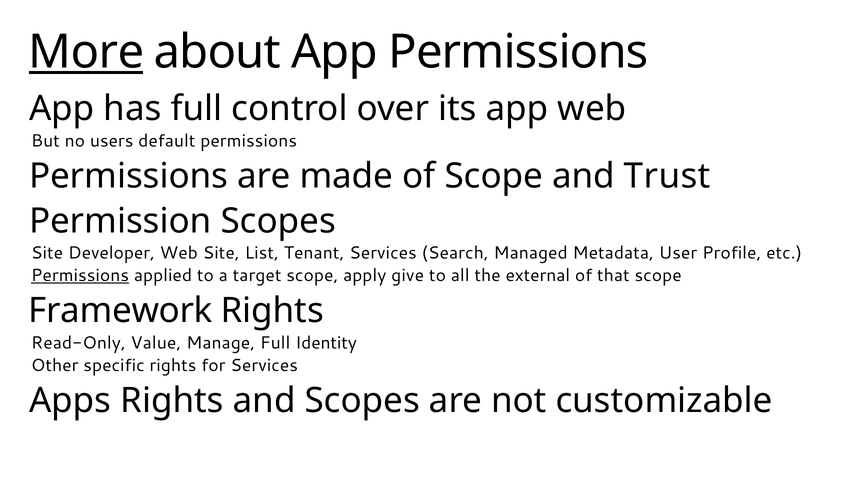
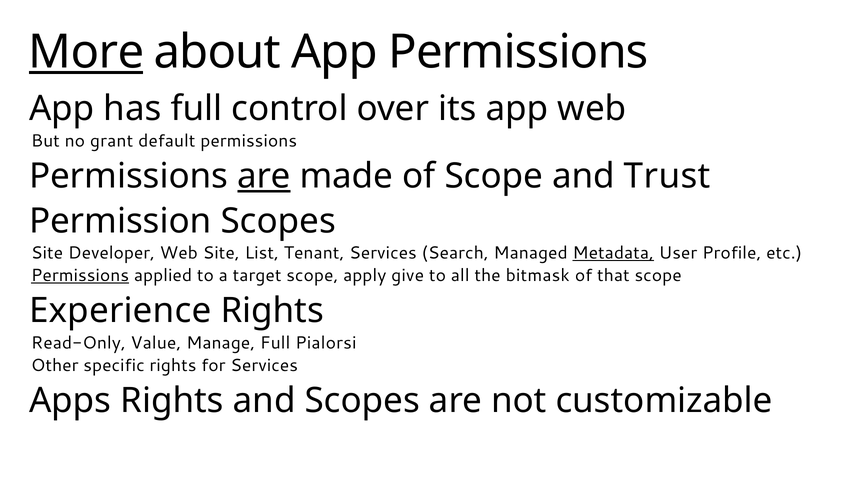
users: users -> grant
are at (264, 176) underline: none -> present
Metadata underline: none -> present
external: external -> bitmask
Framework: Framework -> Experience
Identity: Identity -> Pialorsi
